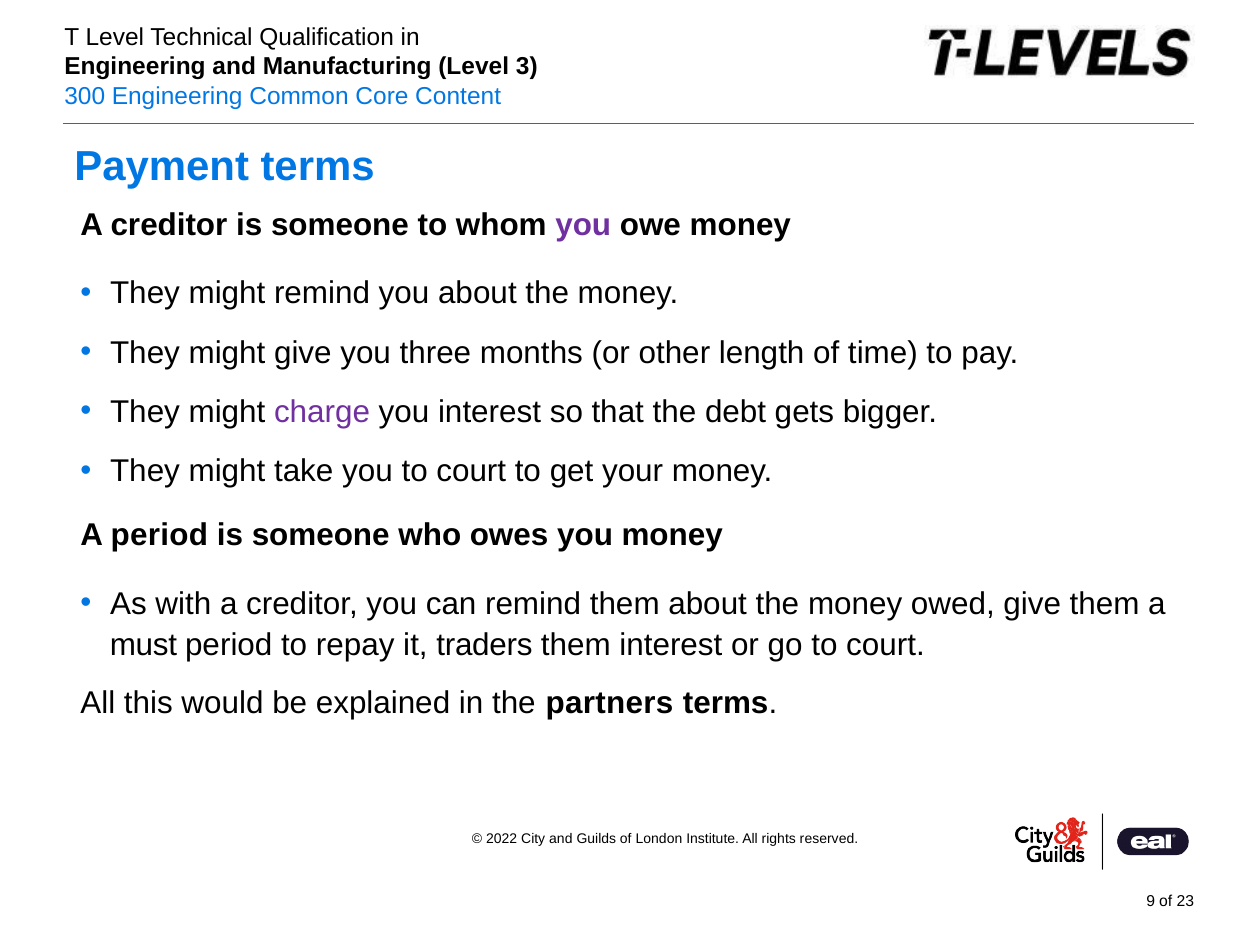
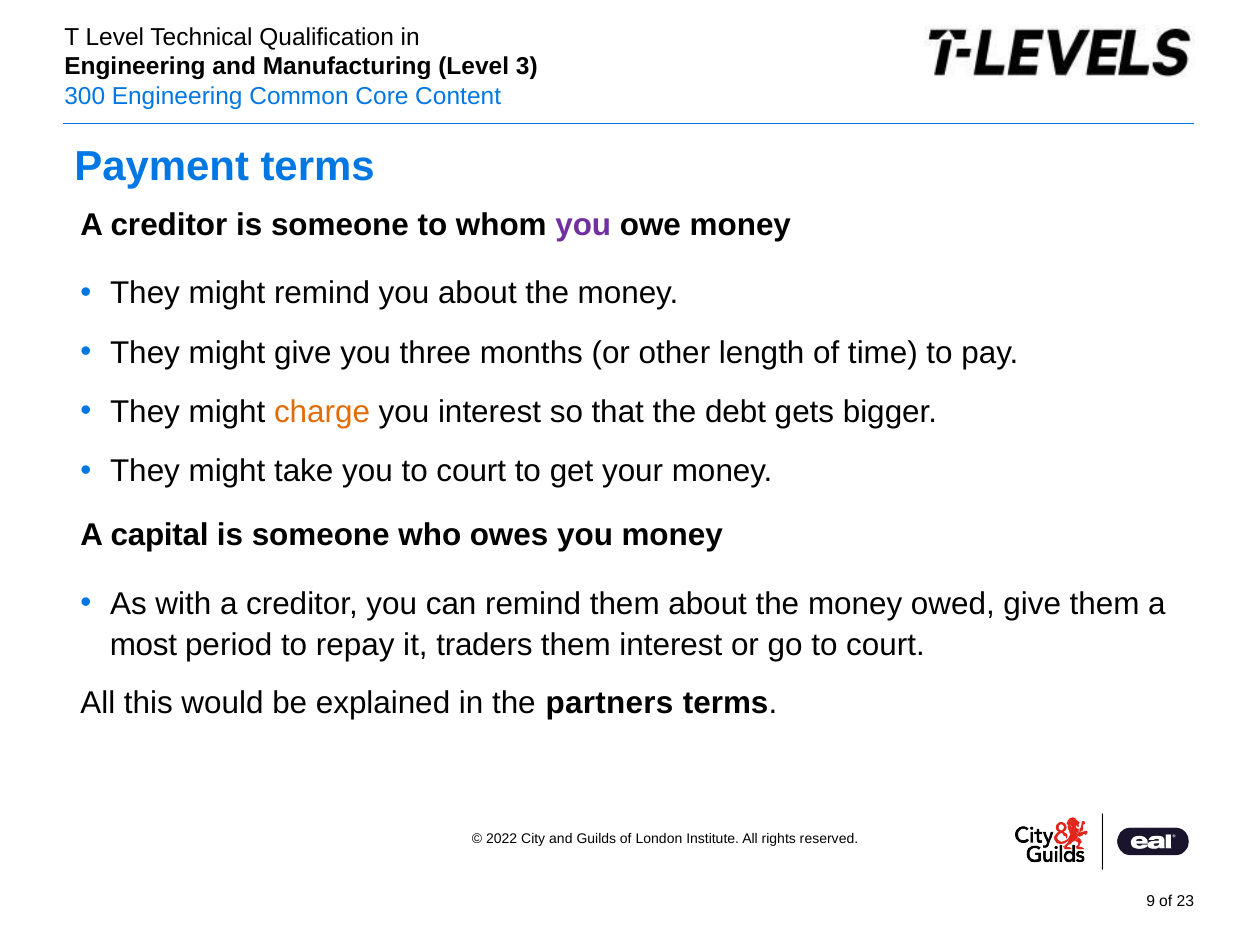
charge colour: purple -> orange
A period: period -> capital
must: must -> most
